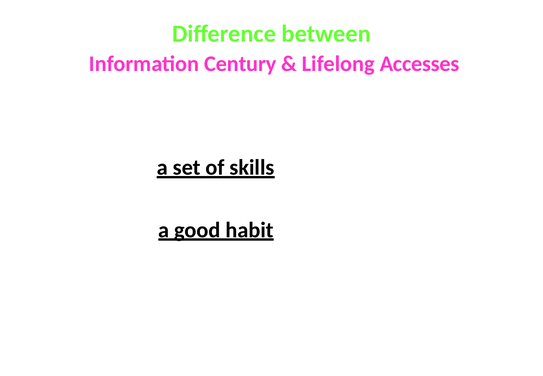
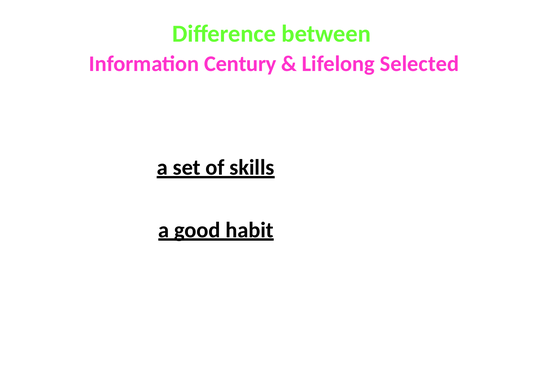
Accesses: Accesses -> Selected
